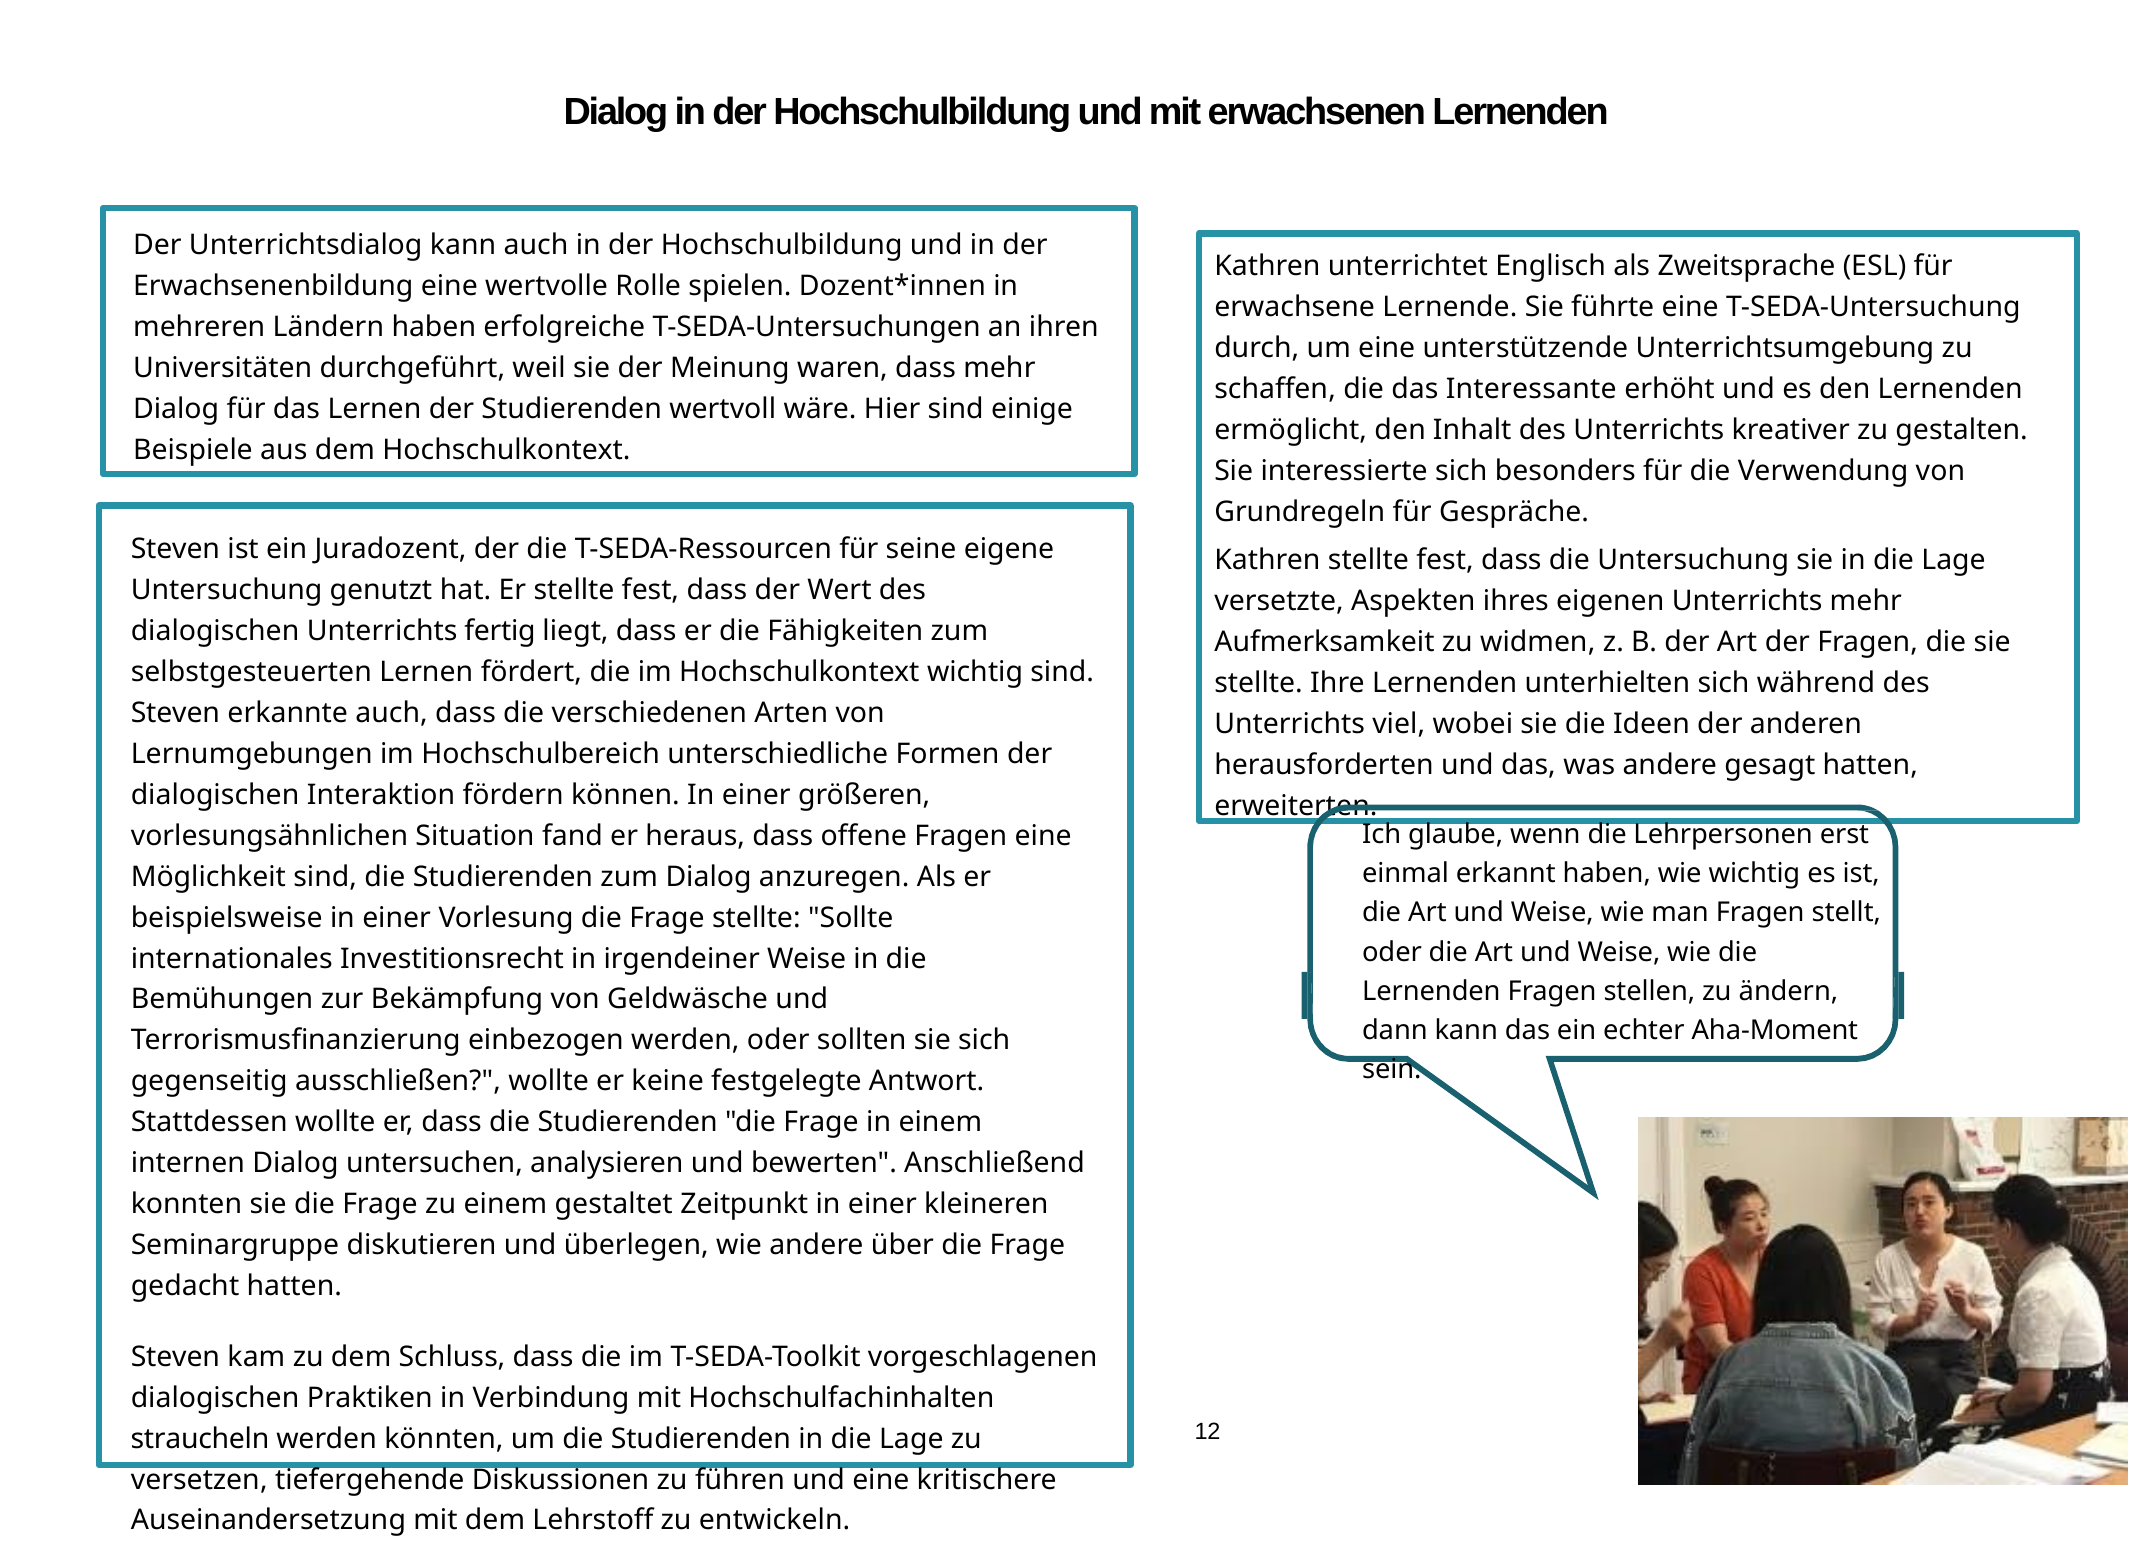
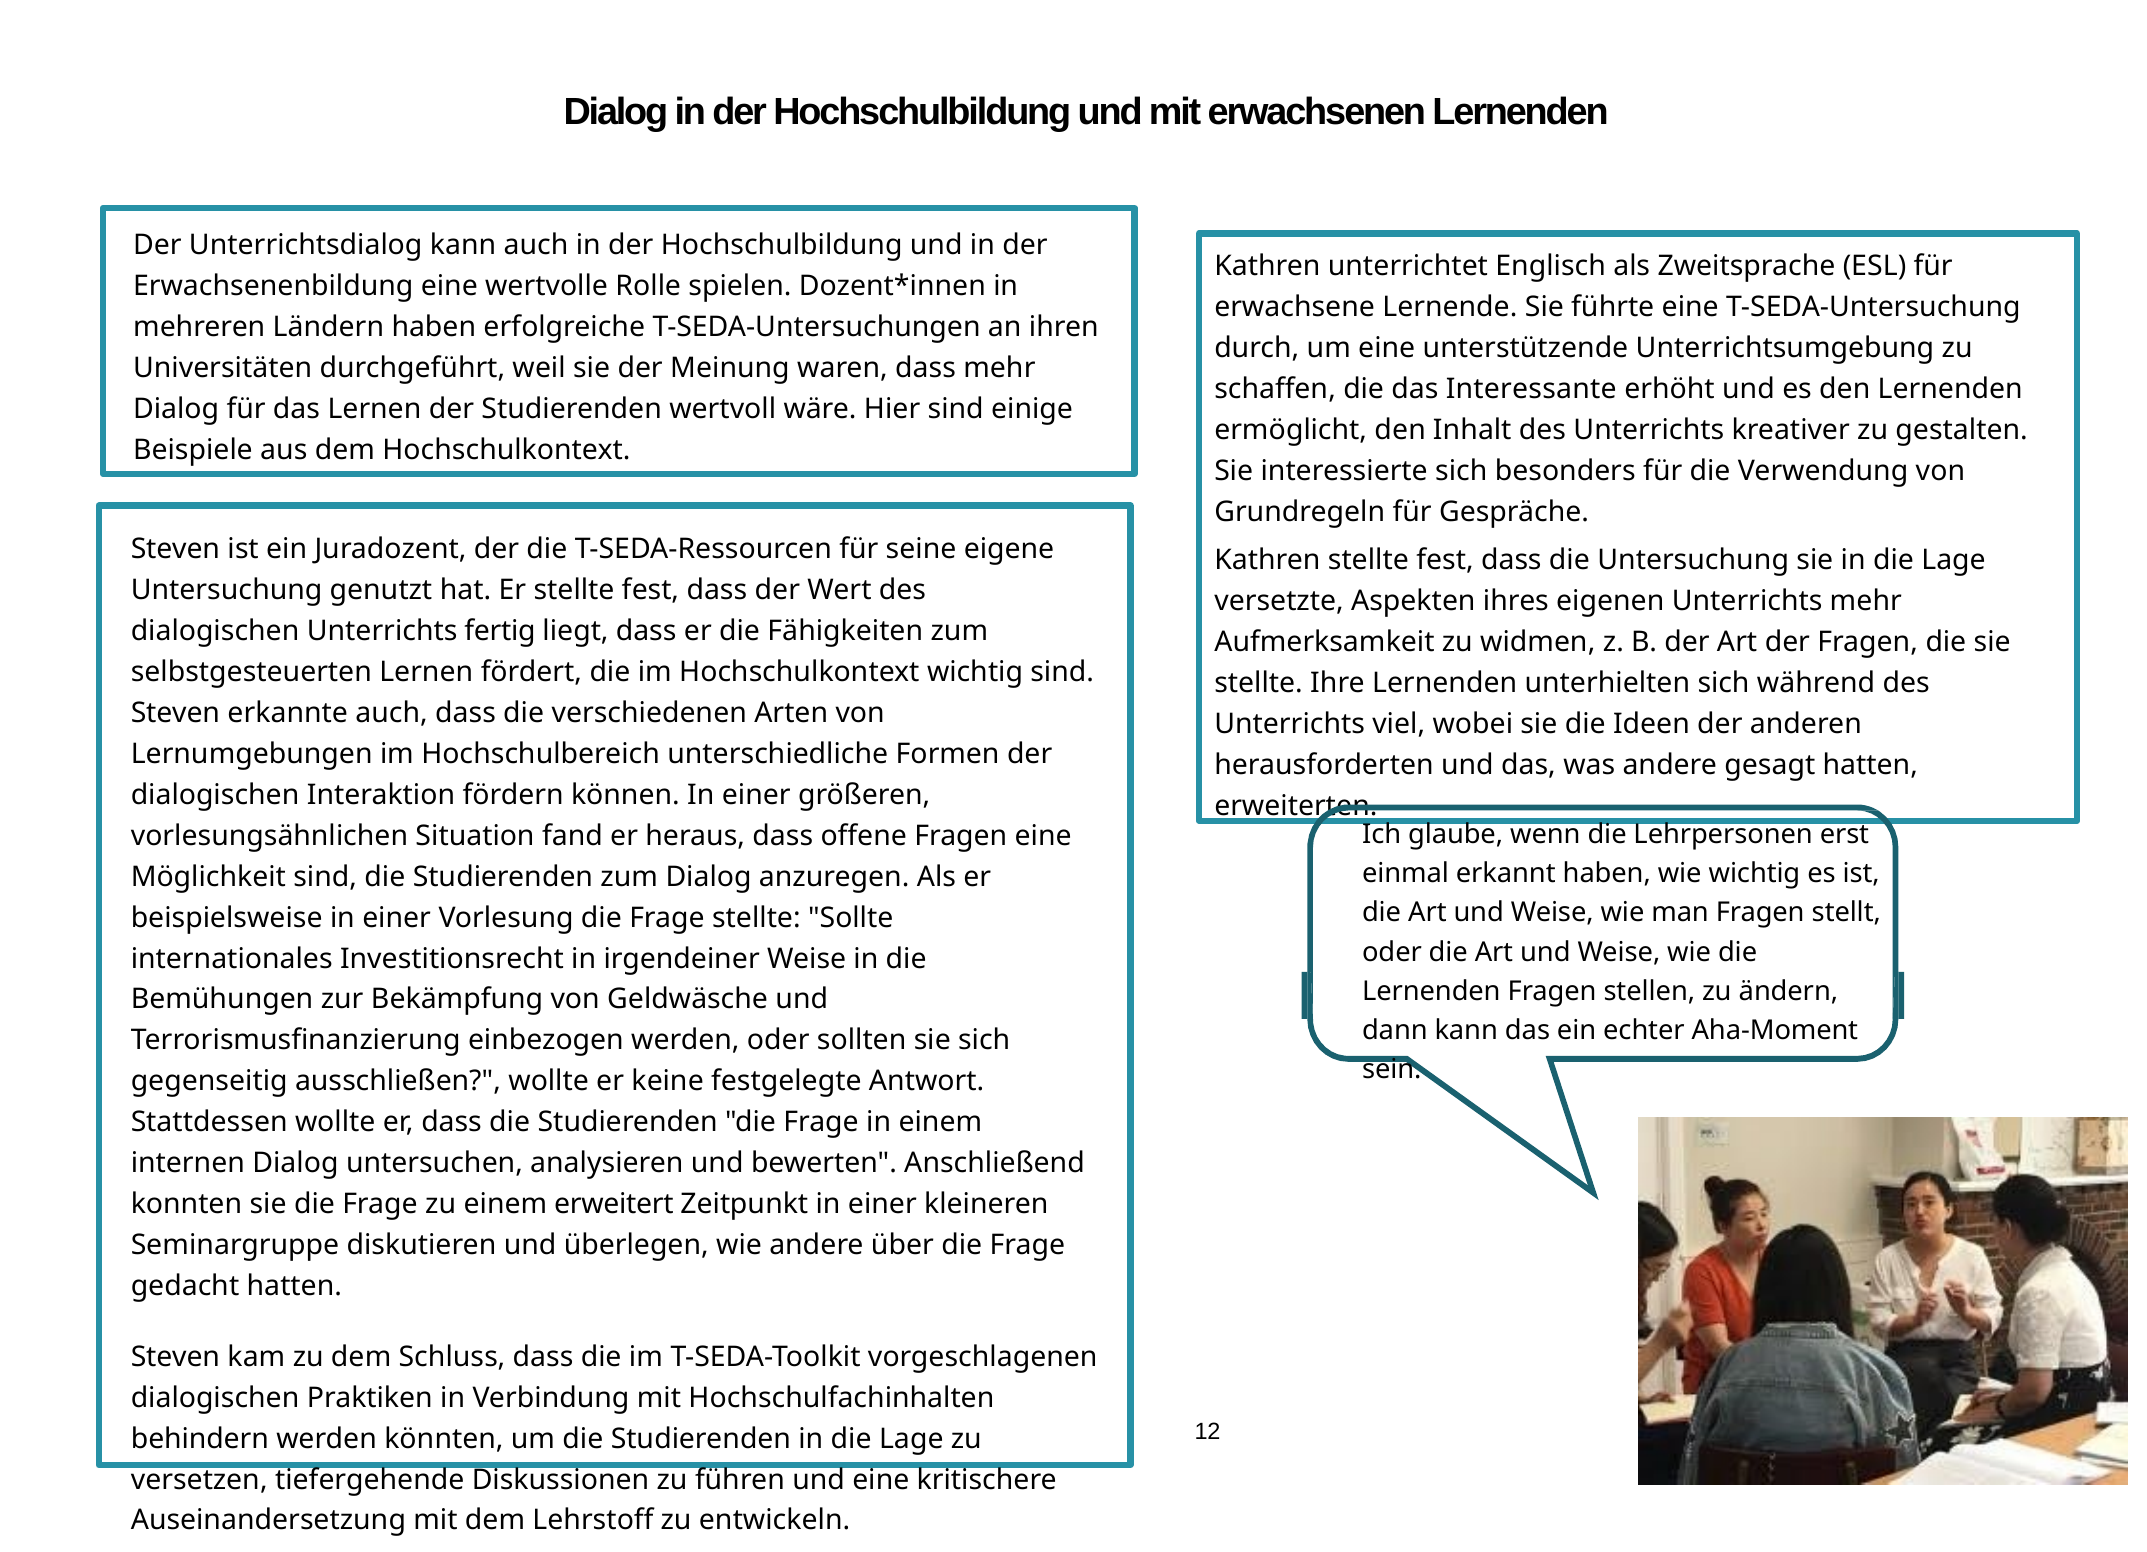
gestaltet: gestaltet -> erweitert
straucheln: straucheln -> behindern
